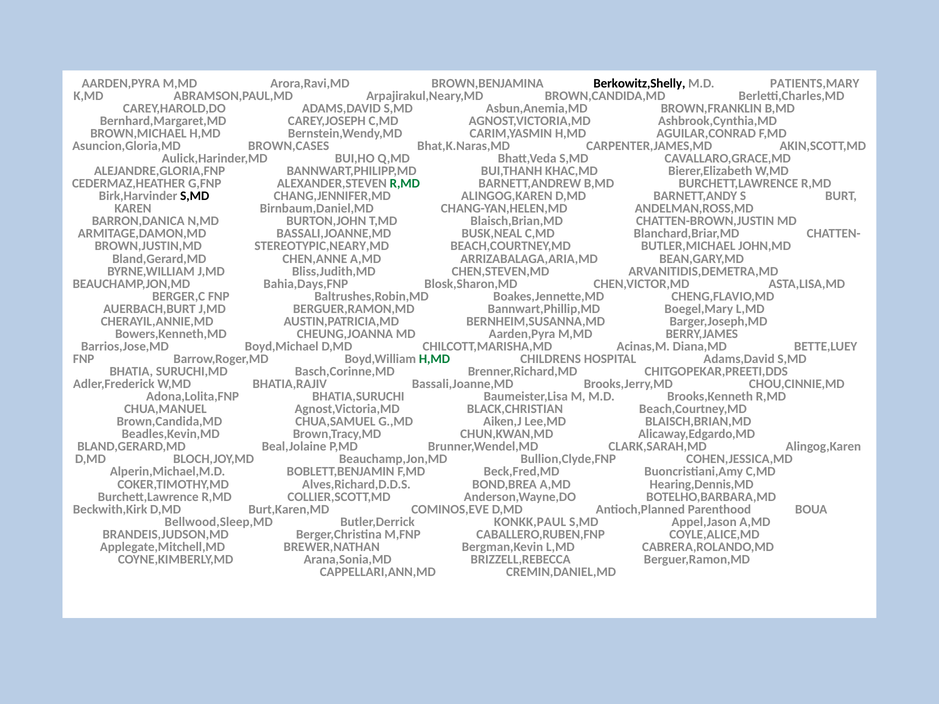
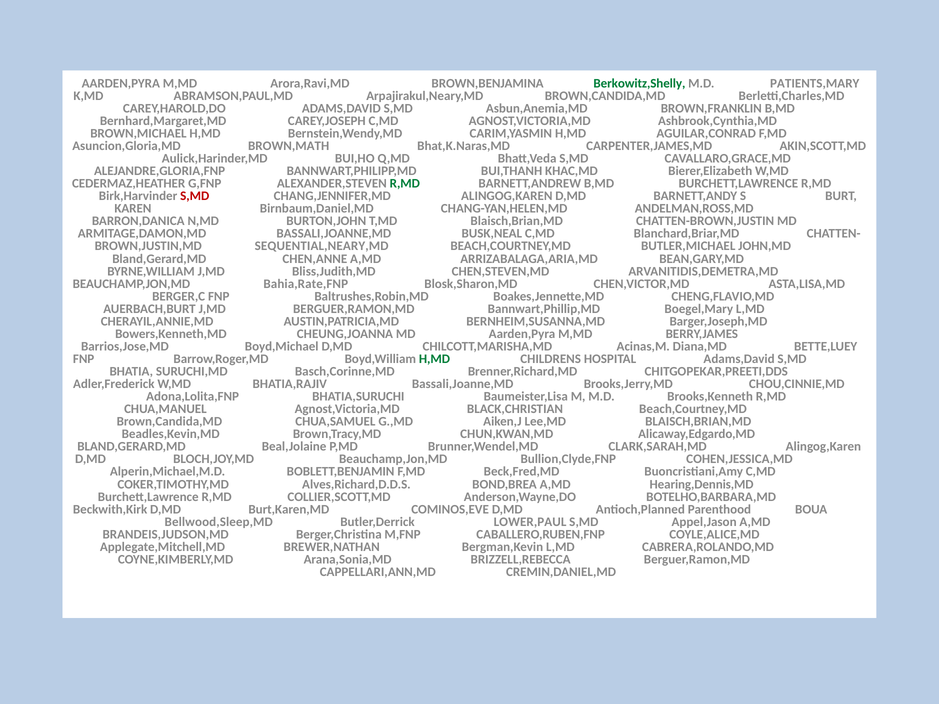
Berkowitz,Shelly colour: black -> green
BROWN,CASES: BROWN,CASES -> BROWN,MATH
S,MD at (195, 196) colour: black -> red
STEREOTYPIC,NEARY,MD: STEREOTYPIC,NEARY,MD -> SEQUENTIAL,NEARY,MD
Bahia,Days,FNP: Bahia,Days,FNP -> Bahia,Rate,FNP
KONKK,PAUL: KONKK,PAUL -> LOWER,PAUL
